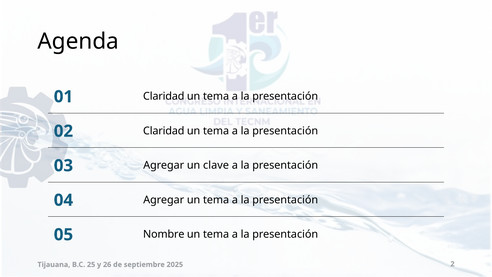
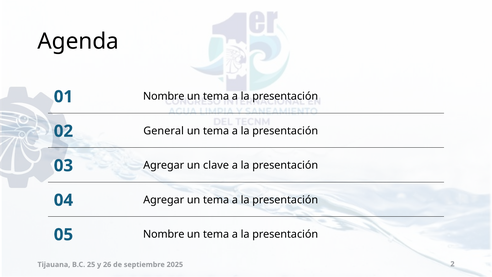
01 Claridad: Claridad -> Nombre
02 Claridad: Claridad -> General
